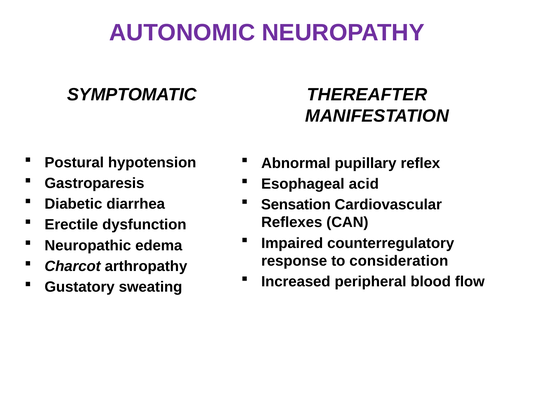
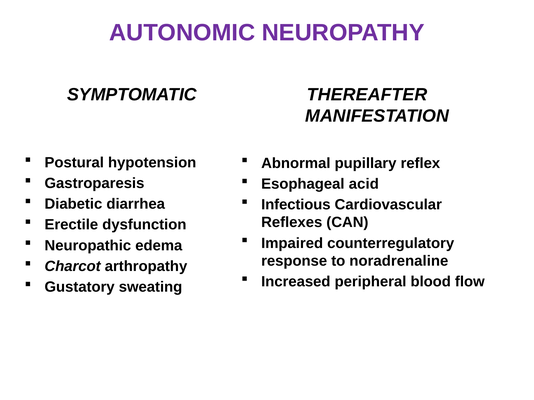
Sensation: Sensation -> Infectious
consideration: consideration -> noradrenaline
